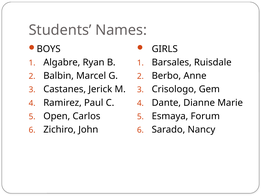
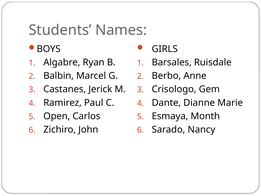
Forum: Forum -> Month
